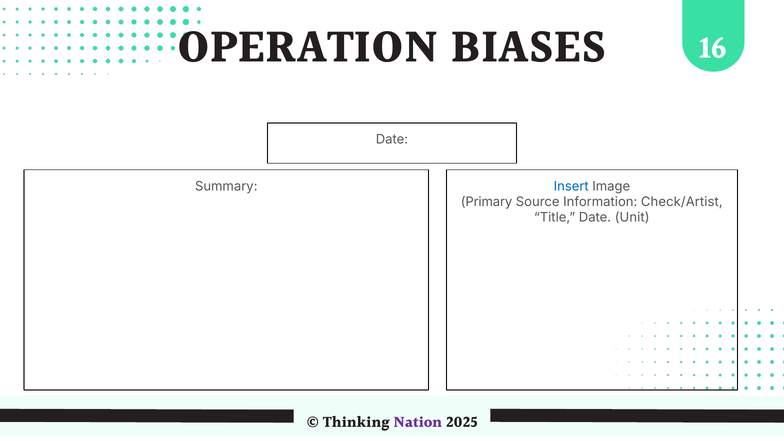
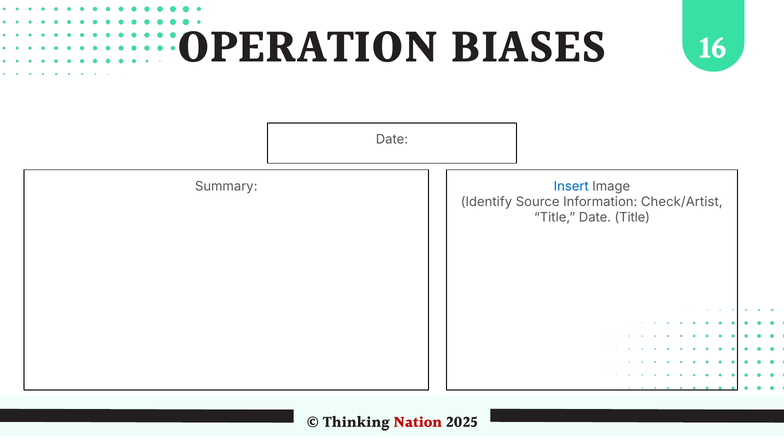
Primary: Primary -> Identify
Date Unit: Unit -> Title
Nation colour: purple -> red
